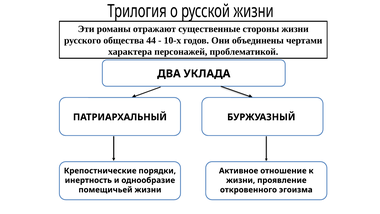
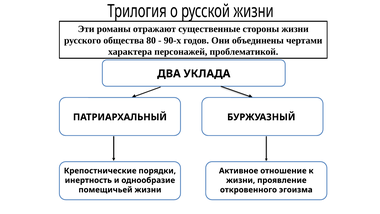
44: 44 -> 80
10-х: 10-х -> 90-х
